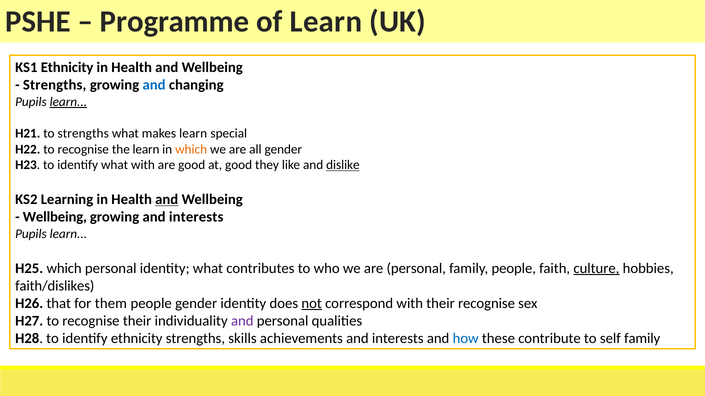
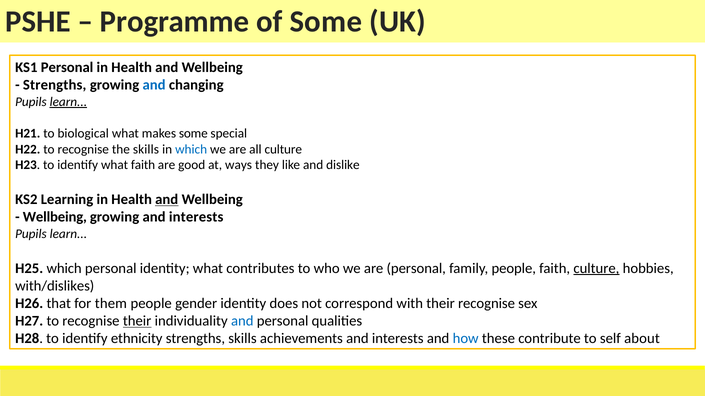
of Learn: Learn -> Some
KS1 Ethnicity: Ethnicity -> Personal
to strengths: strengths -> biological
makes learn: learn -> some
the learn: learn -> skills
which at (191, 149) colour: orange -> blue
all gender: gender -> culture
what with: with -> faith
at good: good -> ways
dislike underline: present -> none
faith/dislikes: faith/dislikes -> with/dislikes
not underline: present -> none
their at (137, 321) underline: none -> present
and at (242, 321) colour: purple -> blue
self family: family -> about
